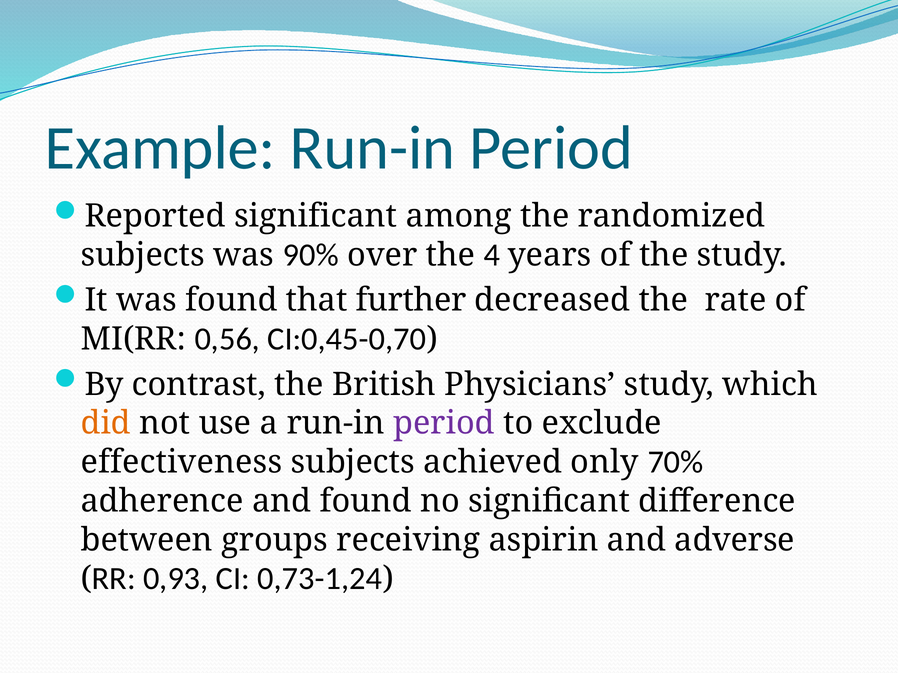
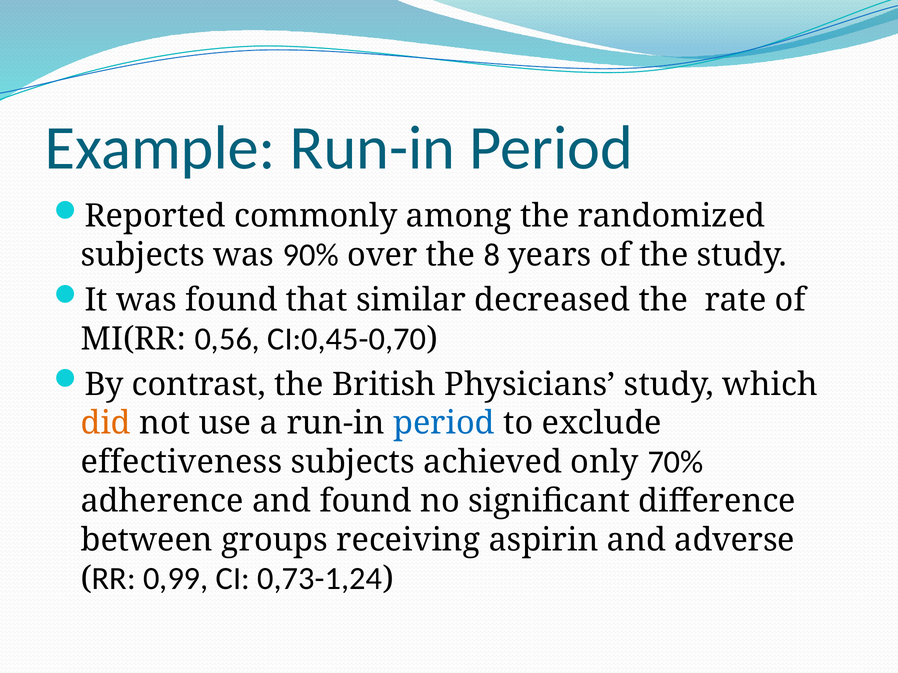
Reported significant: significant -> commonly
4: 4 -> 8
further: further -> similar
period at (444, 424) colour: purple -> blue
0,93: 0,93 -> 0,99
